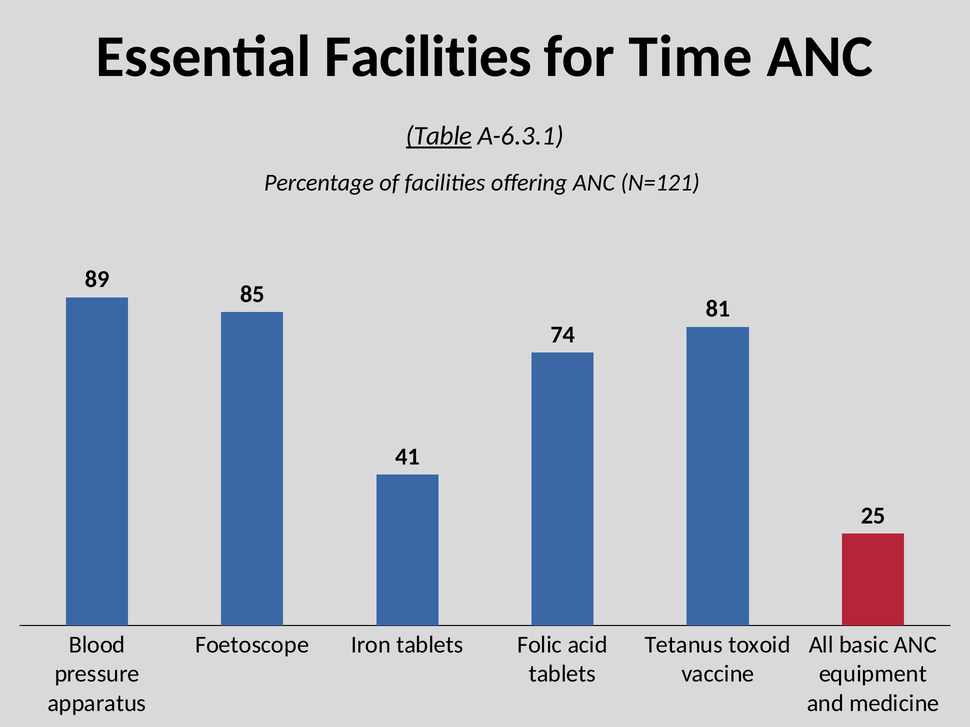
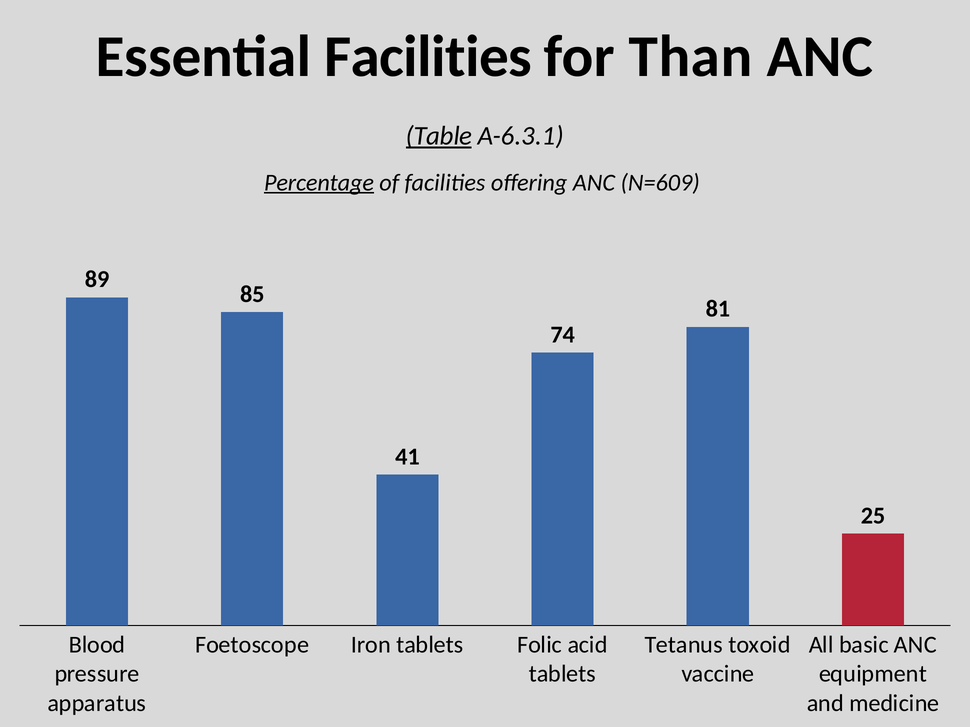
Time: Time -> Than
Percentage underline: none -> present
N=121: N=121 -> N=609
